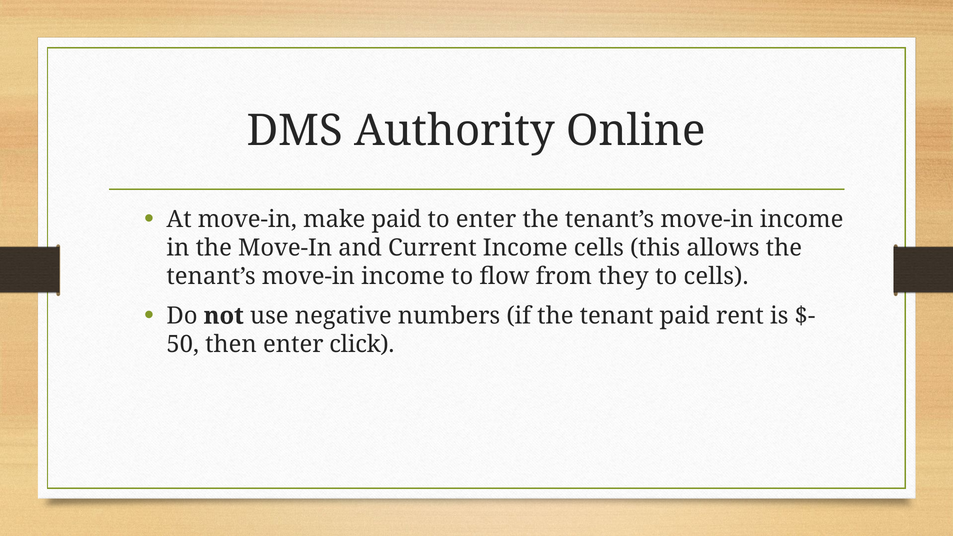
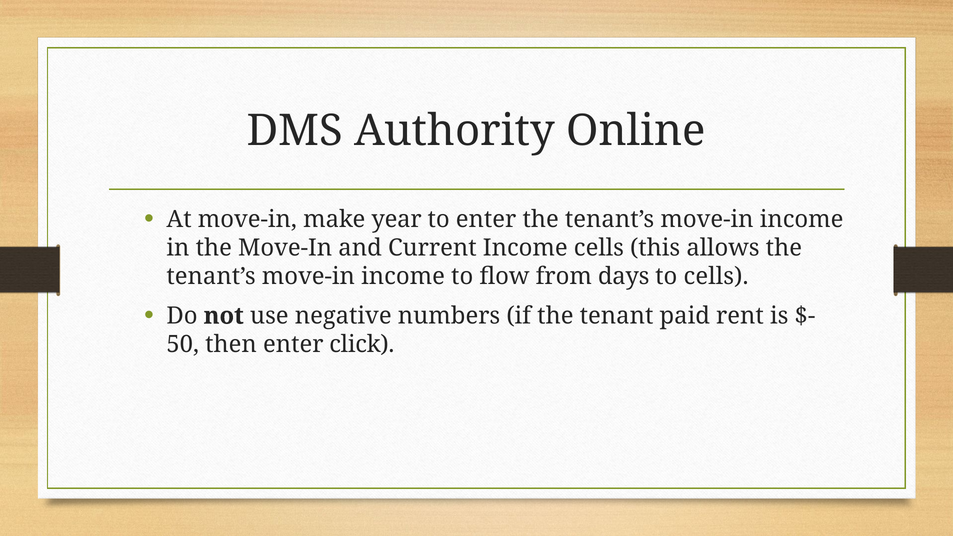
make paid: paid -> year
they: they -> days
